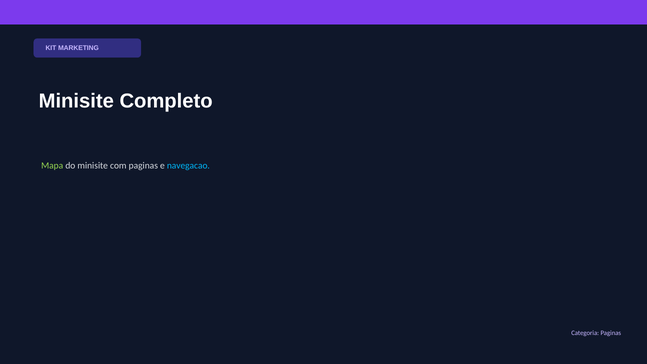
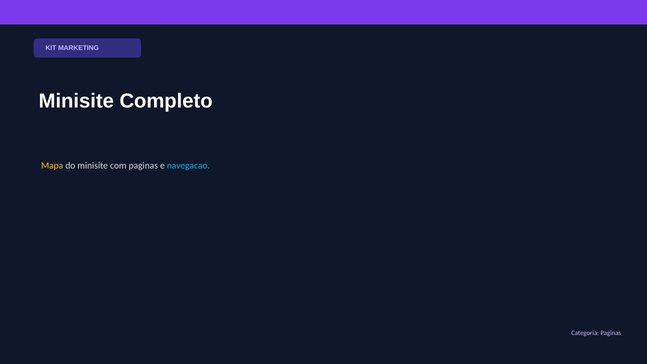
Mapa colour: light green -> yellow
